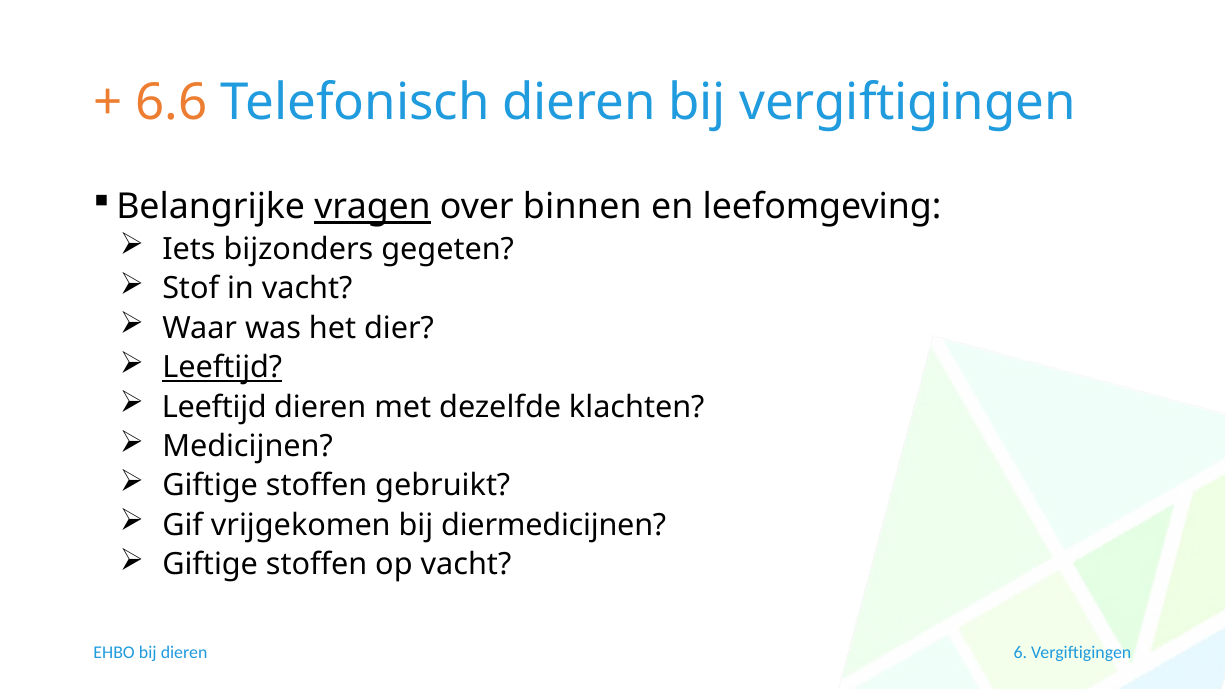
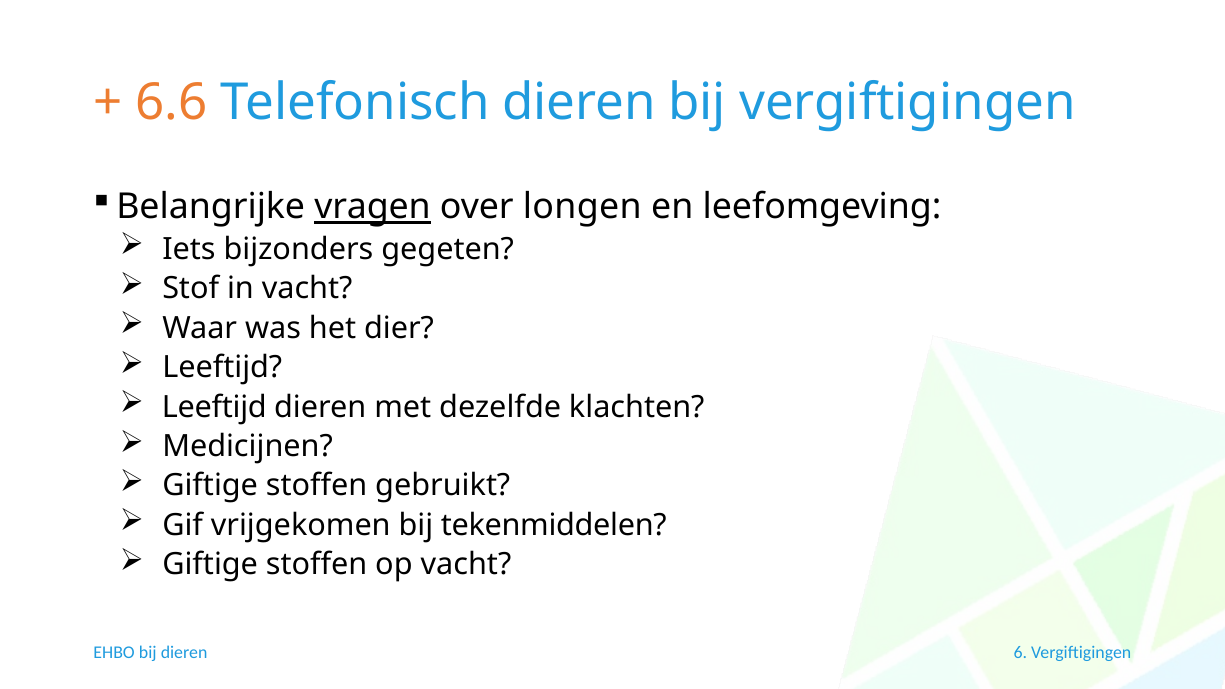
binnen: binnen -> longen
Leeftijd at (222, 368) underline: present -> none
diermedicijnen: diermedicijnen -> tekenmiddelen
